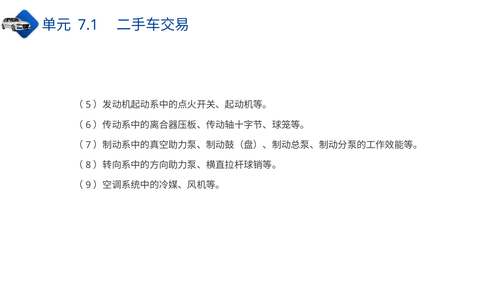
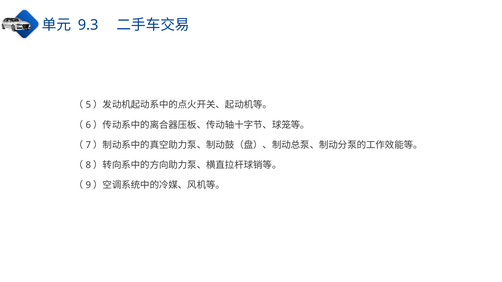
7.1: 7.1 -> 9.3
